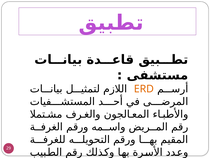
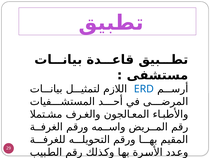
ERD colour: orange -> blue
